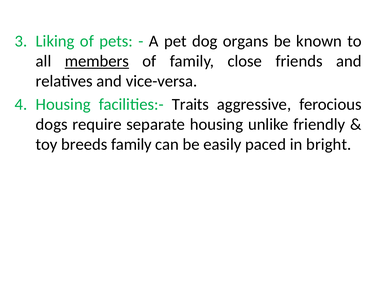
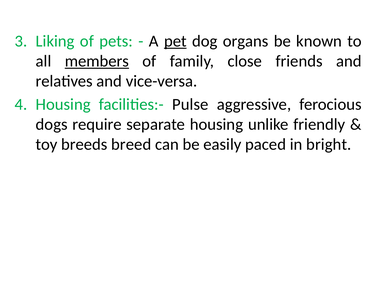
pet underline: none -> present
Traits: Traits -> Pulse
breeds family: family -> breed
